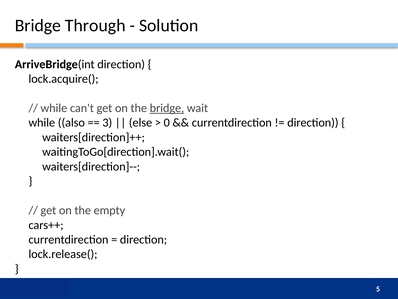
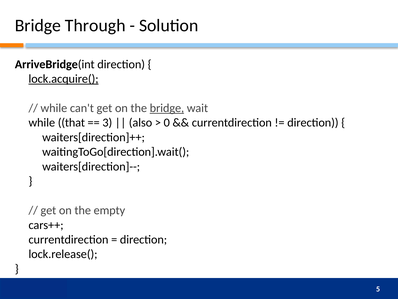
lock.acquire( underline: none -> present
also: also -> that
else: else -> also
